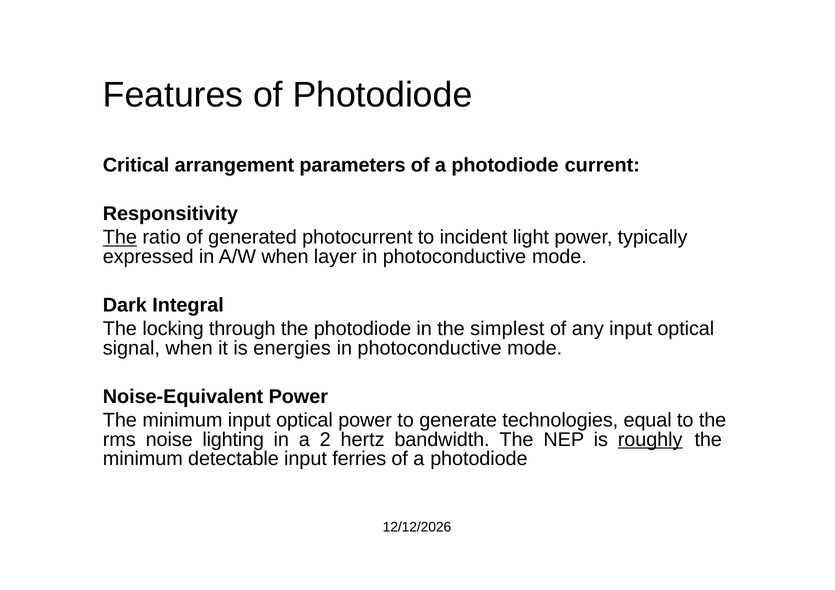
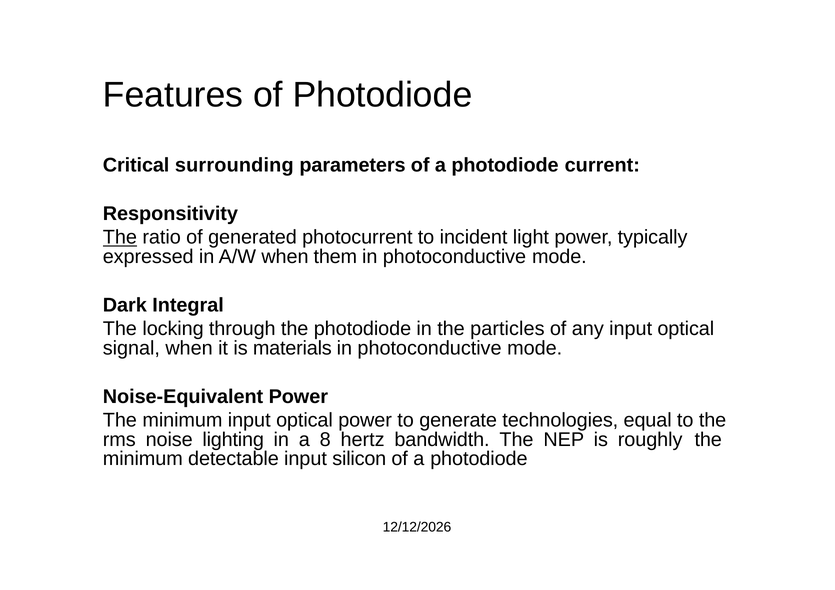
arrangement: arrangement -> surrounding
layer: layer -> them
simplest: simplest -> particles
energies: energies -> materials
2: 2 -> 8
roughly underline: present -> none
ferries: ferries -> silicon
